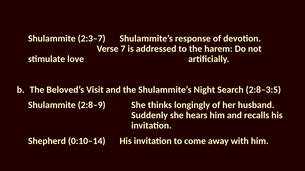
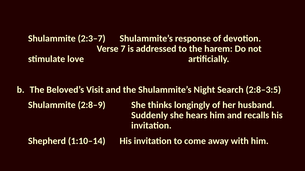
0:10–14: 0:10–14 -> 1:10–14
